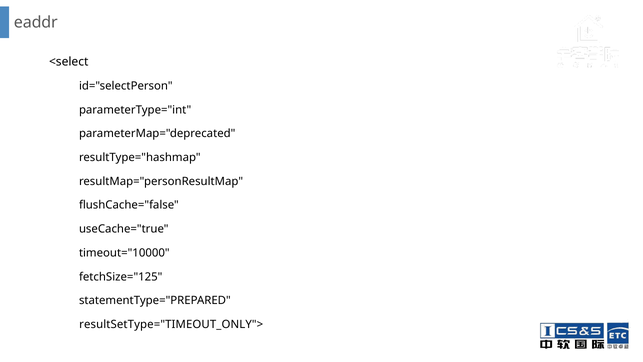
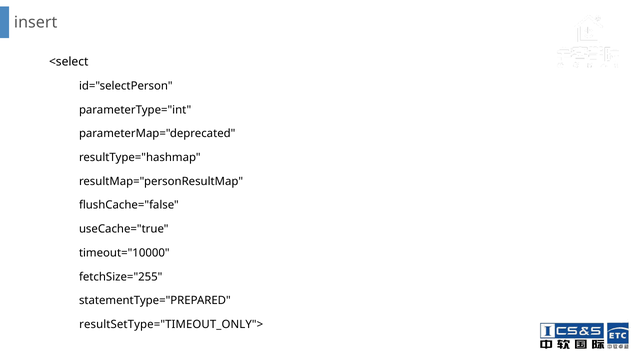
eaddr: eaddr -> insert
fetchSize="125: fetchSize="125 -> fetchSize="255
